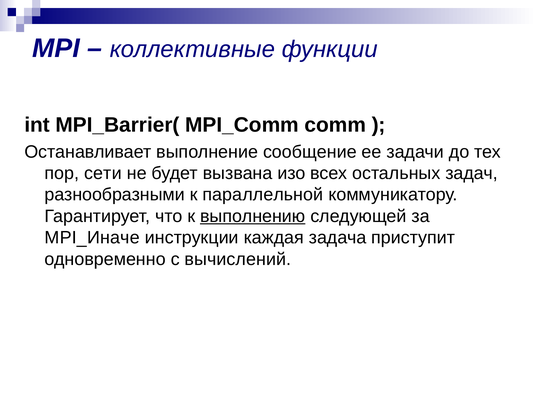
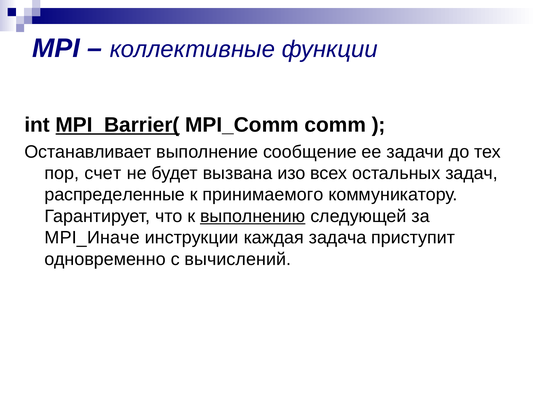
MPI_Barrier( underline: none -> present
сети: сети -> счет
разнообразными: разнообразными -> распределенные
параллельной: параллельной -> принимаемого
